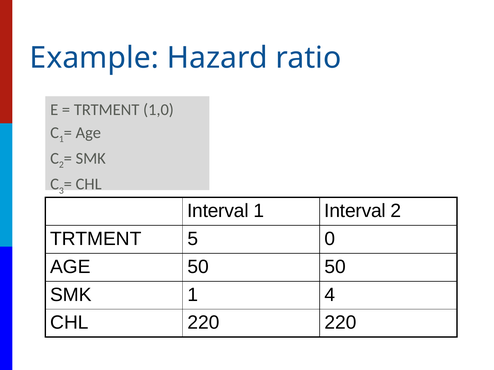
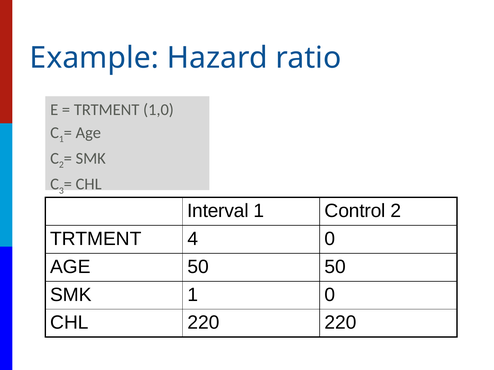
1 Interval: Interval -> Control
5: 5 -> 4
1 4: 4 -> 0
